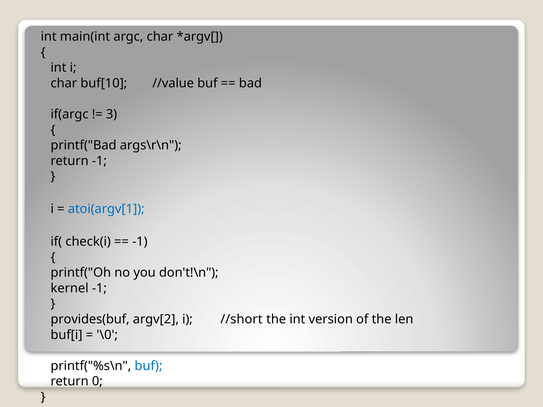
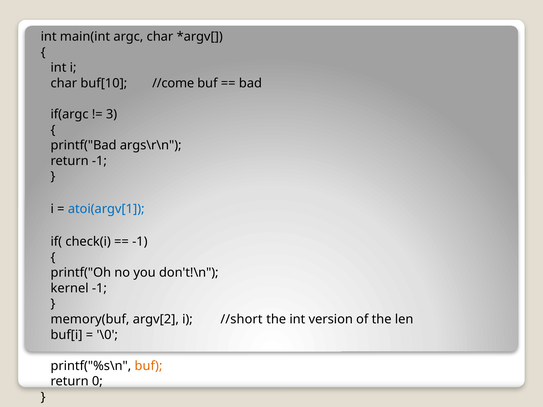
//value: //value -> //come
provides(buf: provides(buf -> memory(buf
buf at (149, 366) colour: blue -> orange
